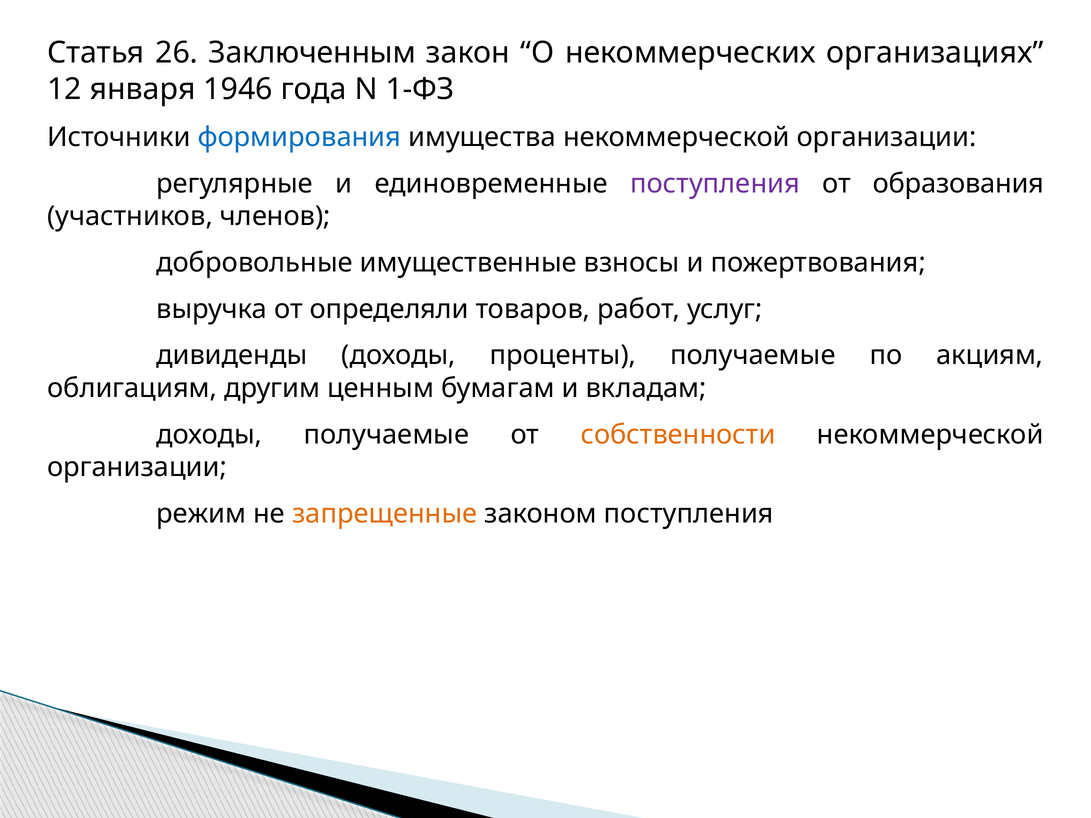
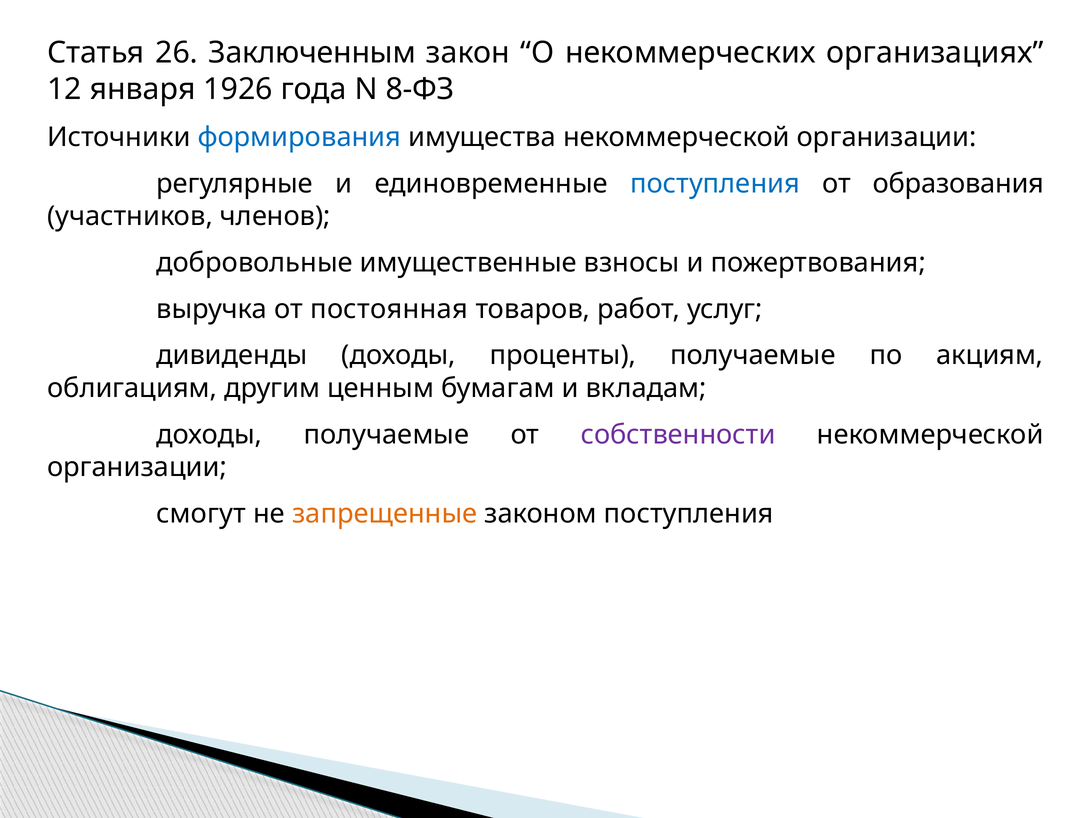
1946: 1946 -> 1926
1-ФЗ: 1-ФЗ -> 8-ФЗ
поступления at (715, 184) colour: purple -> blue
определяли: определяли -> постоянная
собственности colour: orange -> purple
режим: режим -> смогут
